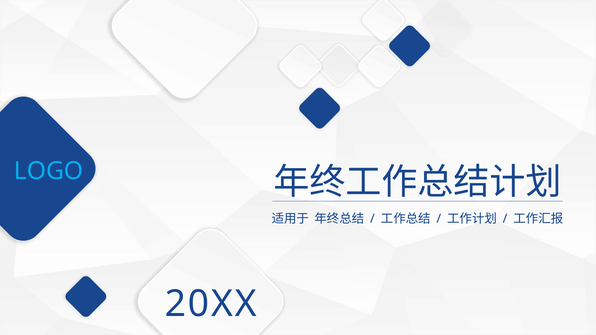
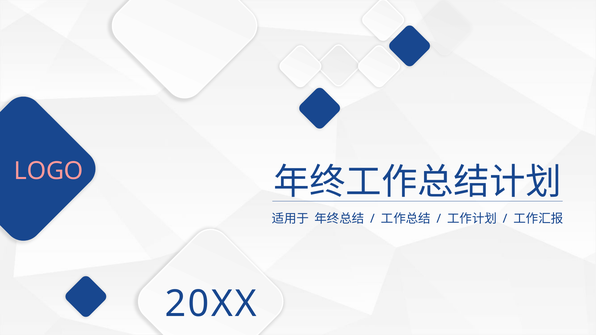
LOGO colour: light blue -> pink
